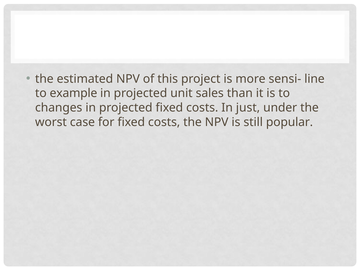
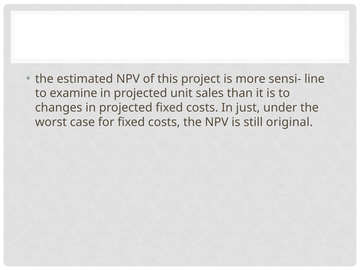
example: example -> examine
popular: popular -> original
